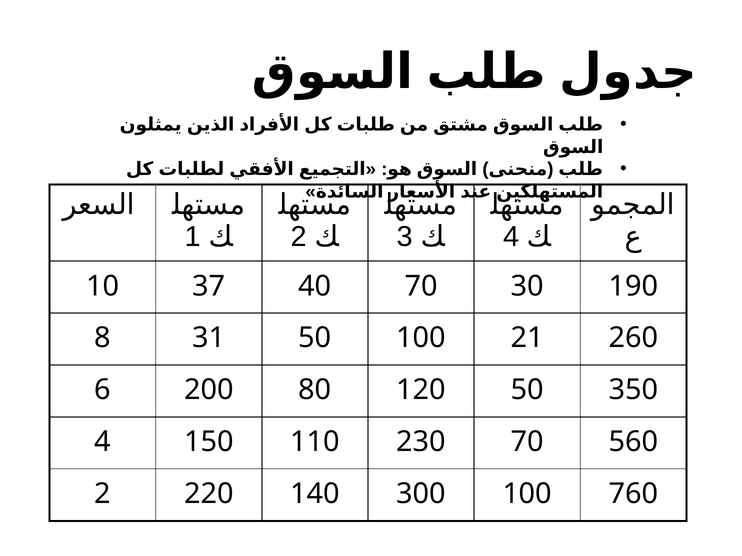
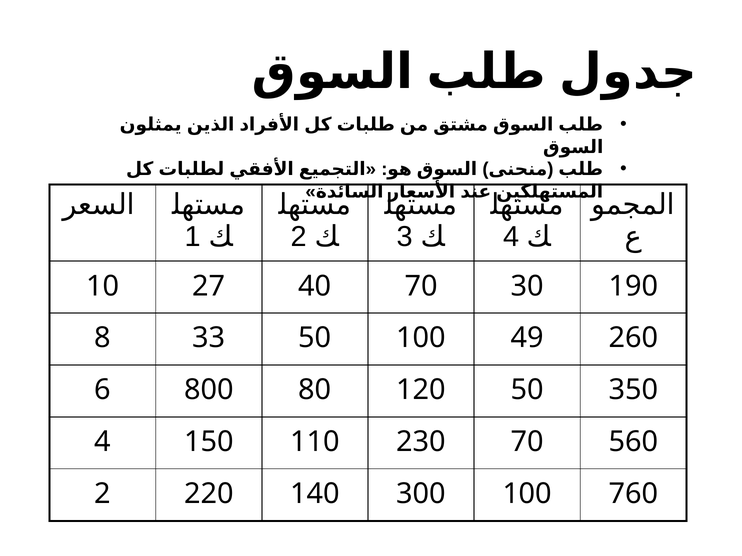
37: 37 -> 27
31: 31 -> 33
21: 21 -> 49
200: 200 -> 800
